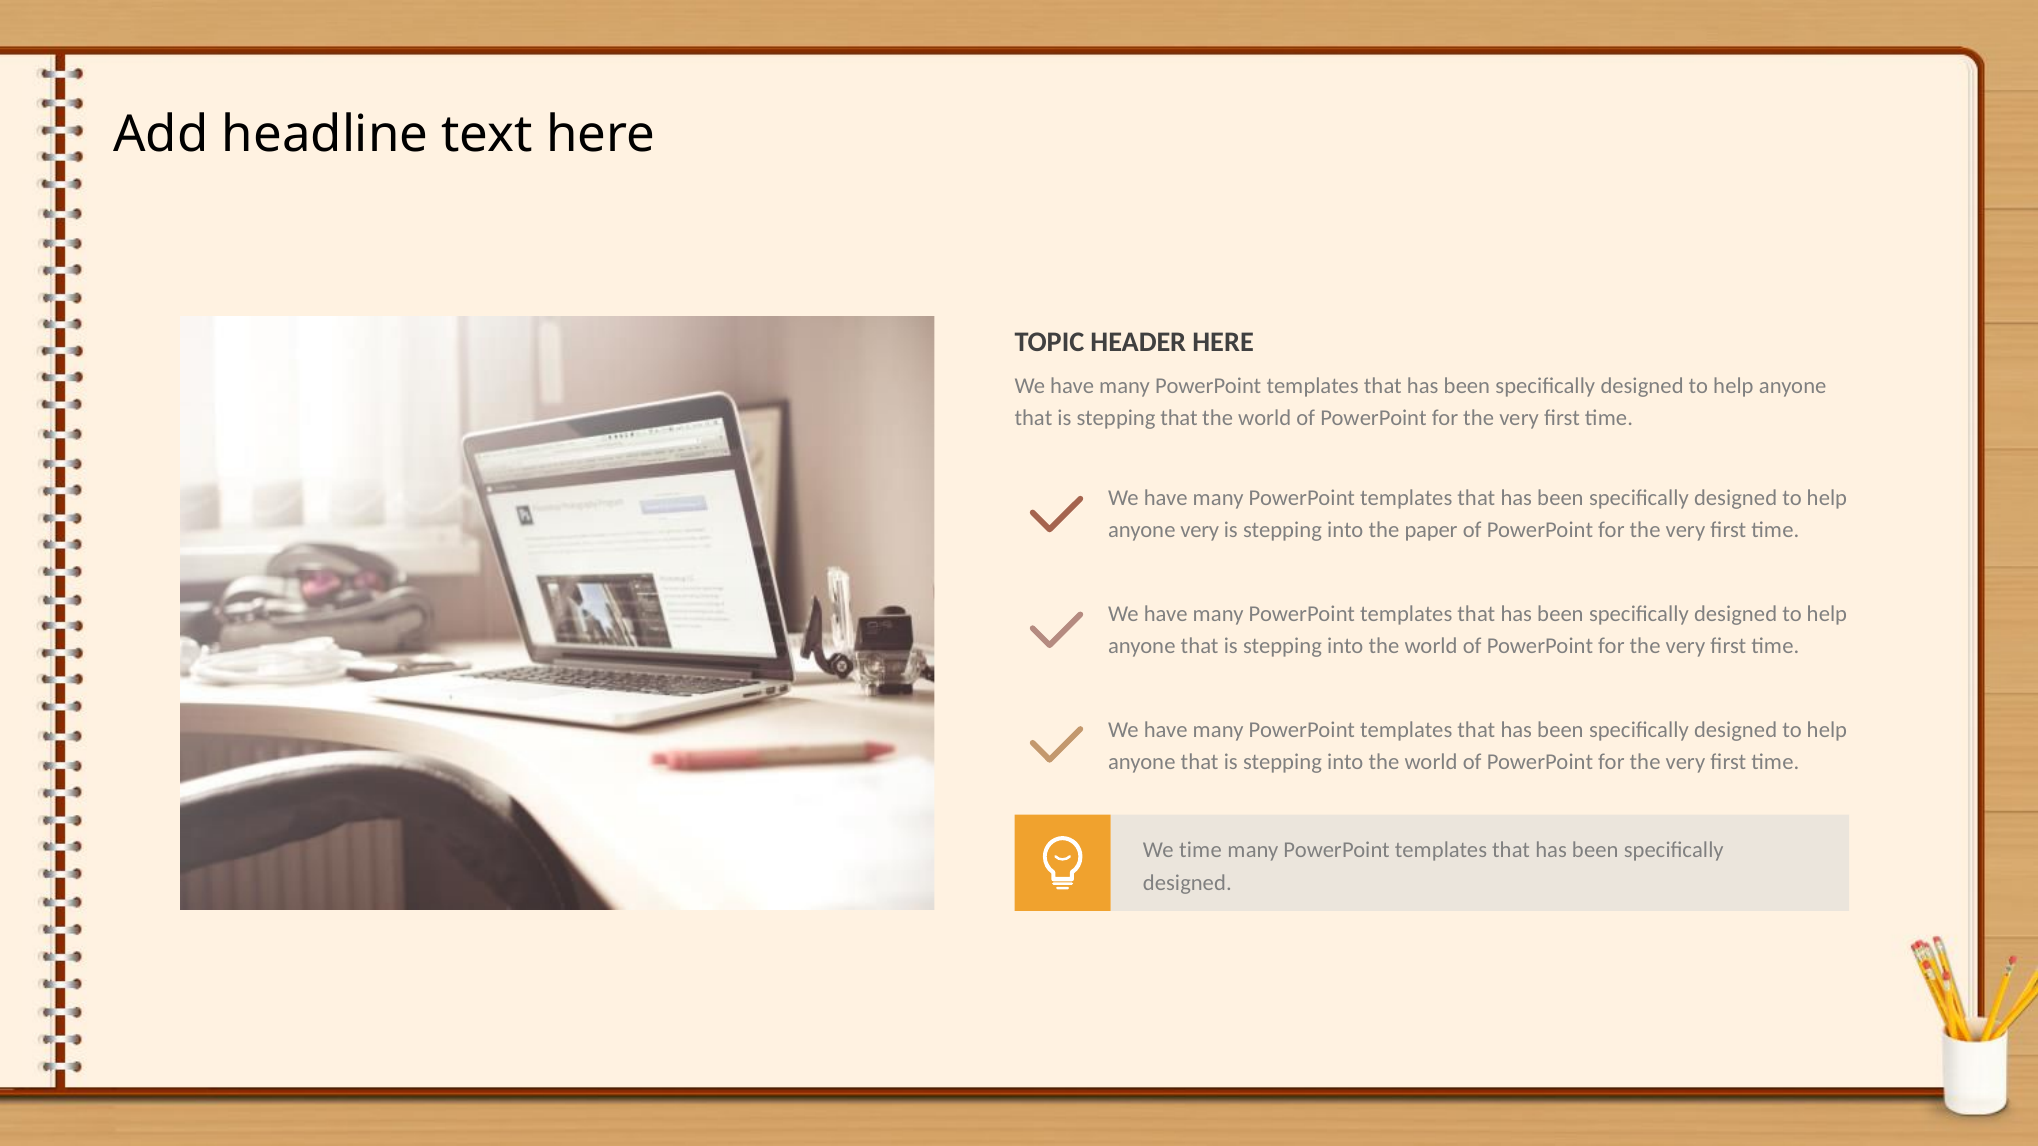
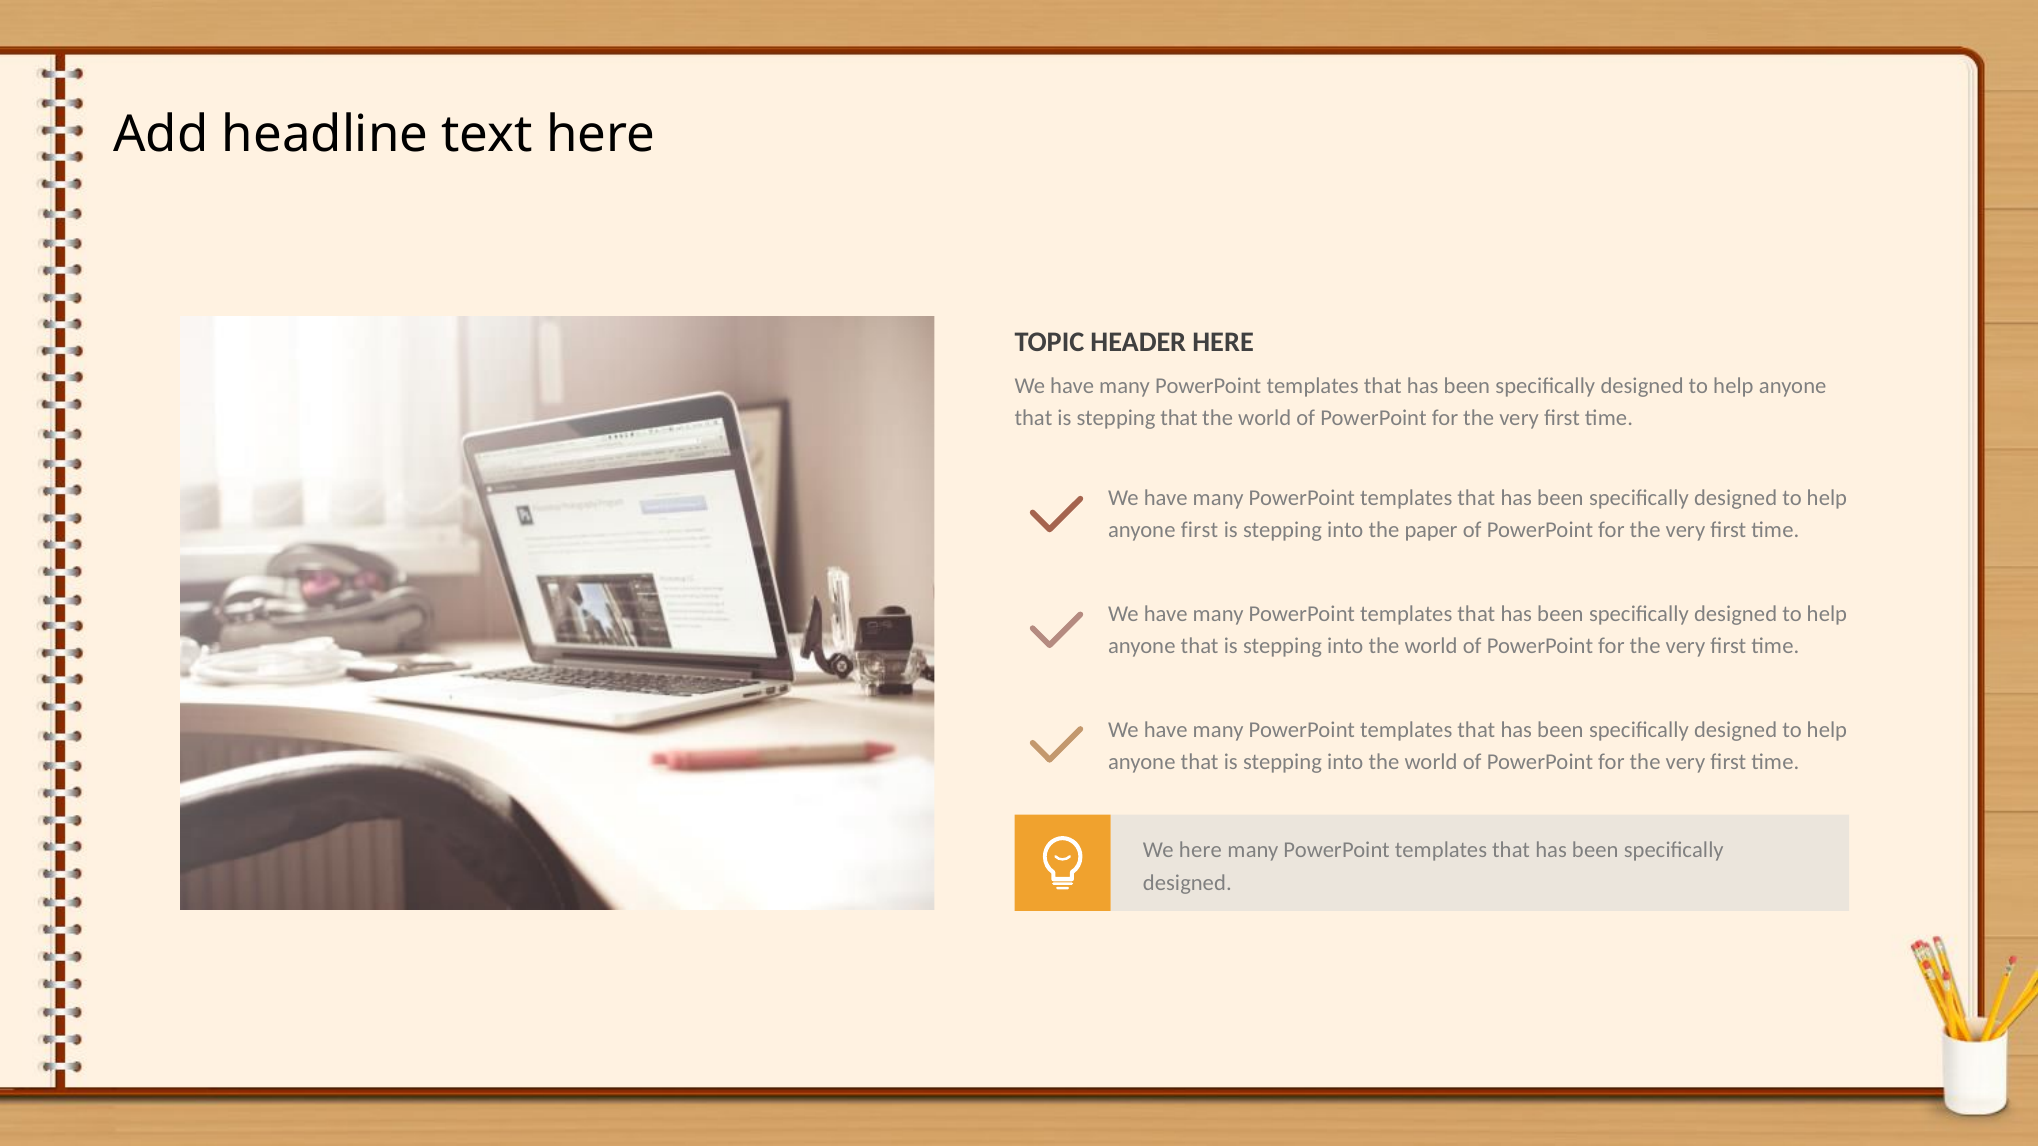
anyone very: very -> first
We time: time -> here
